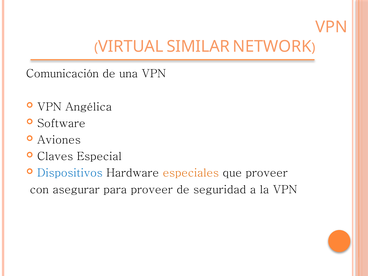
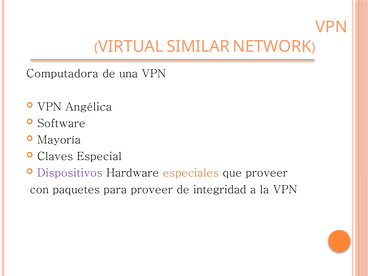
Comunicación: Comunicación -> Computadora
Aviones: Aviones -> Mayoría
Dispositivos colour: blue -> purple
asegurar: asegurar -> paquetes
seguridad: seguridad -> integridad
